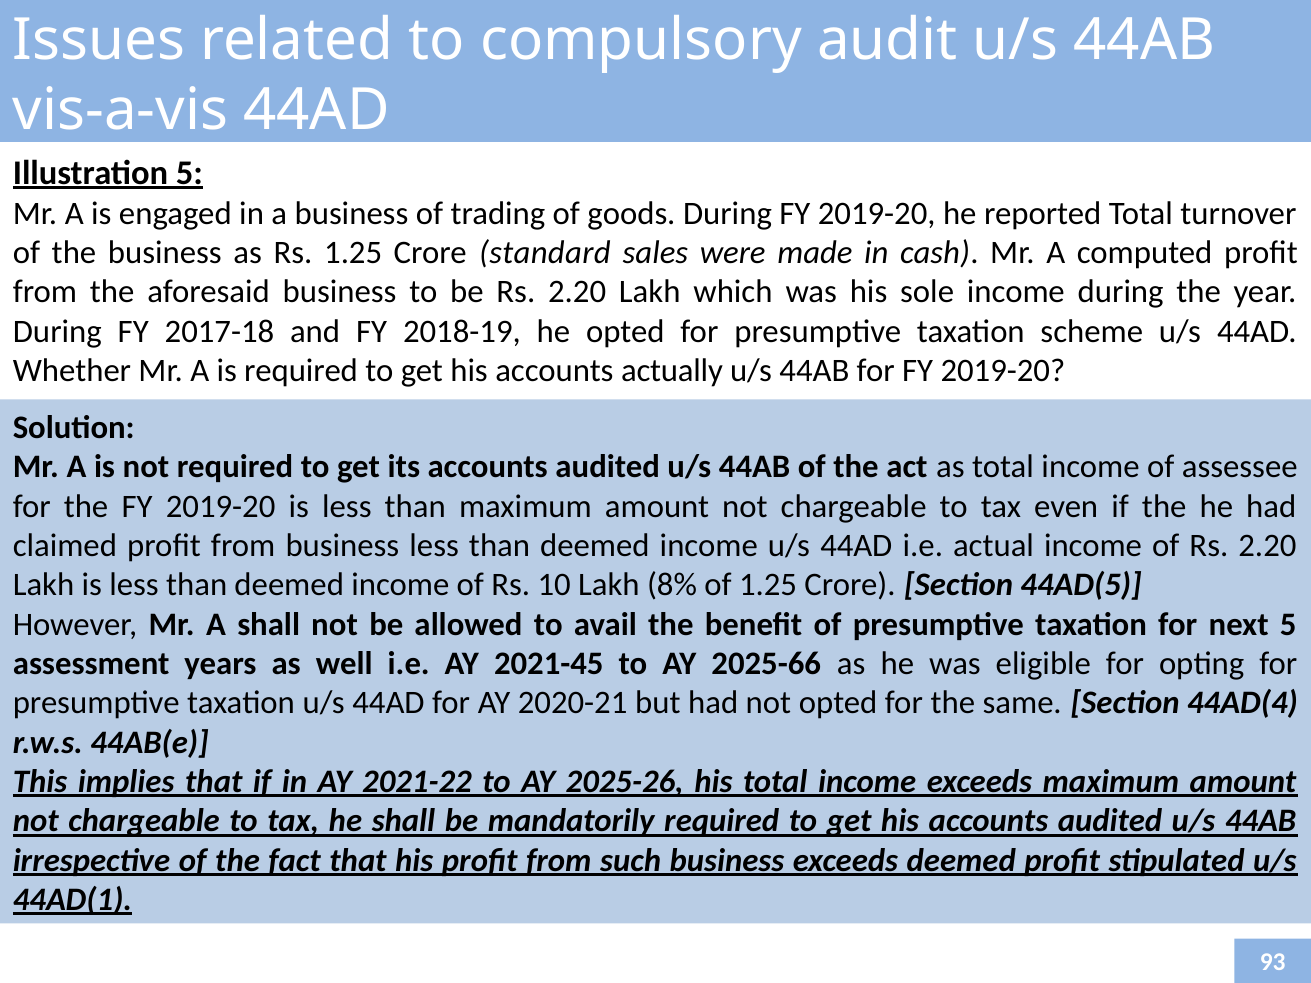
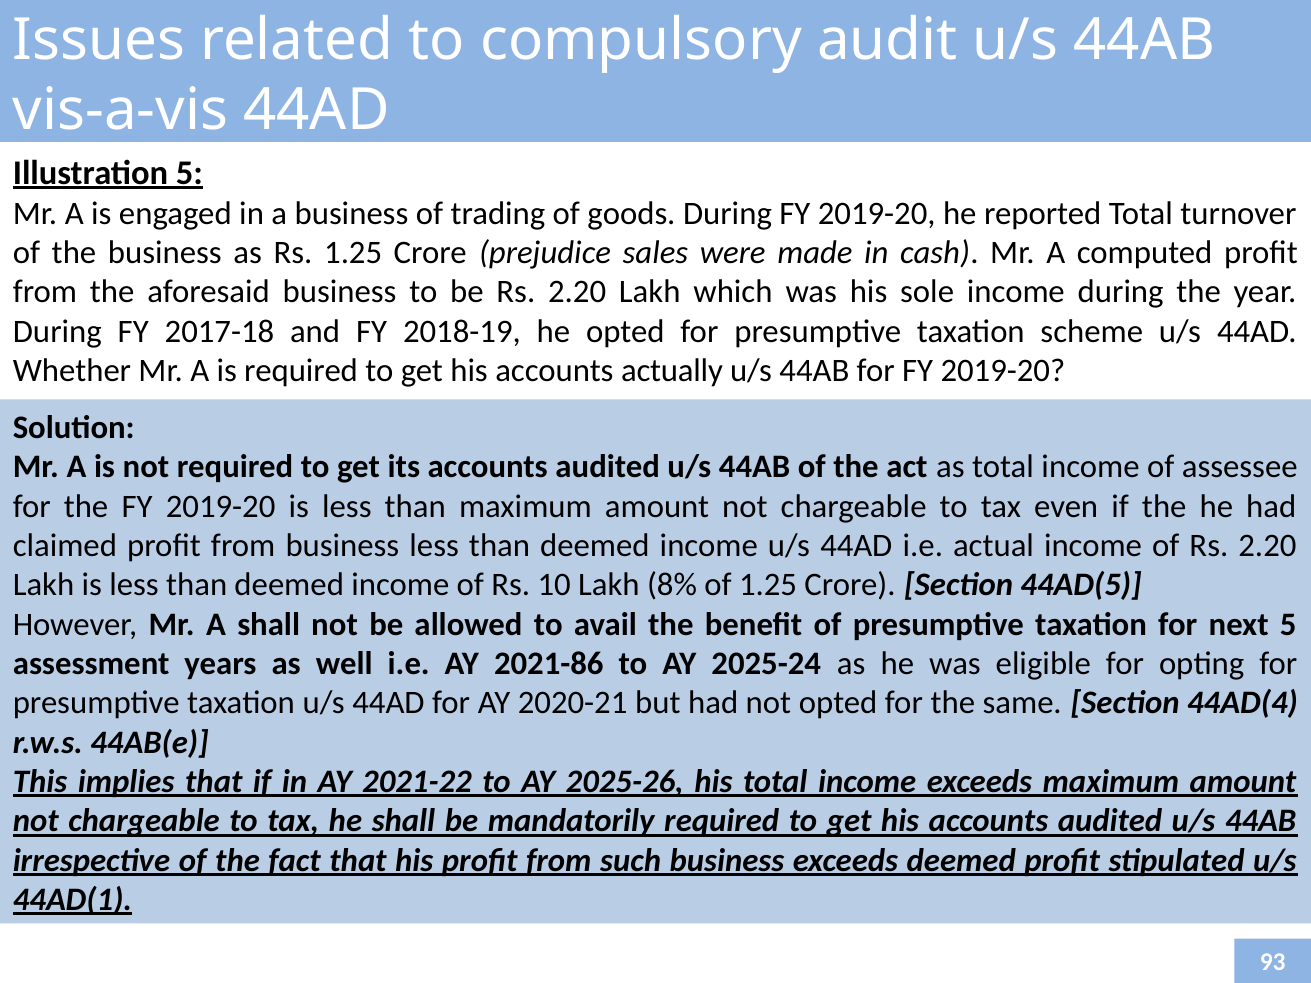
standard: standard -> prejudice
2021-45: 2021-45 -> 2021-86
2025-66: 2025-66 -> 2025-24
